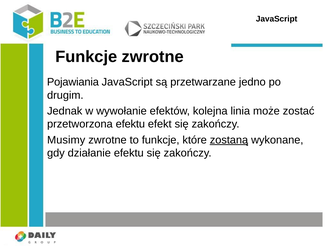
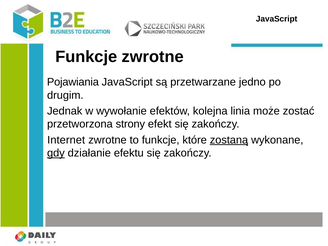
przetworzona efektu: efektu -> strony
Musimy: Musimy -> Internet
gdy underline: none -> present
